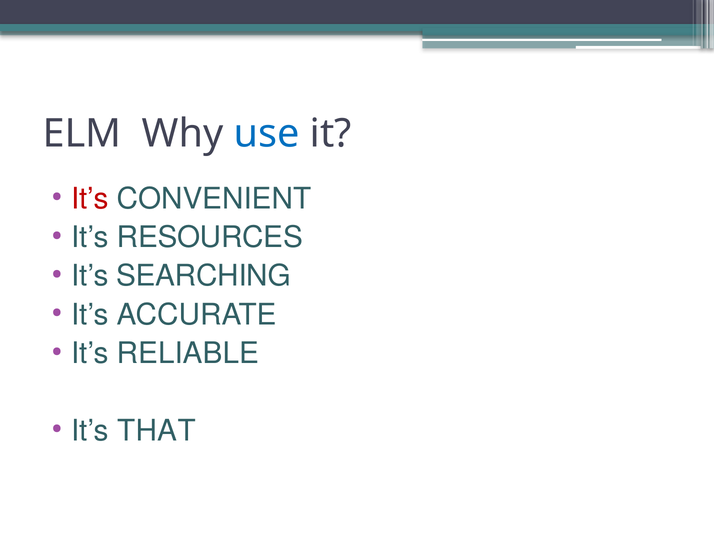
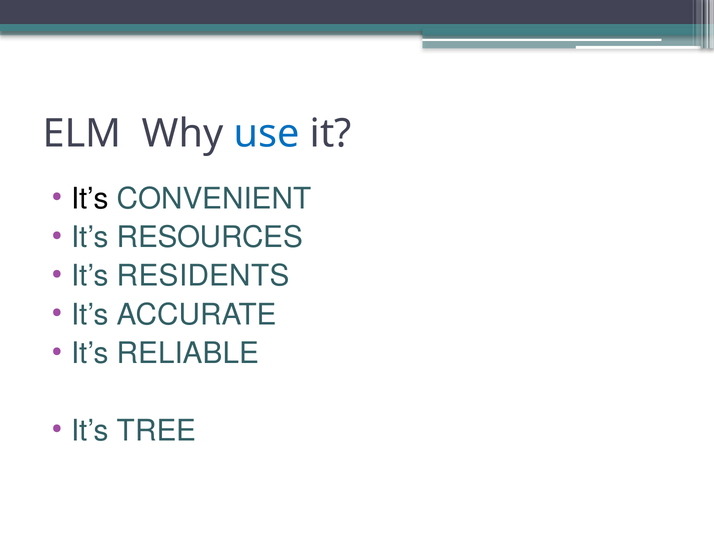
It’s at (90, 199) colour: red -> black
SEARCHING: SEARCHING -> RESIDENTS
THAT: THAT -> TREE
